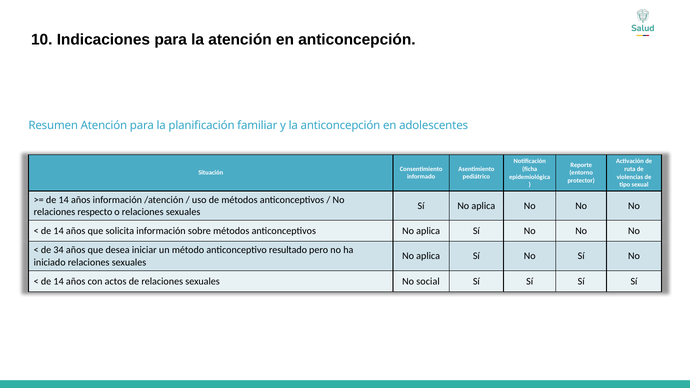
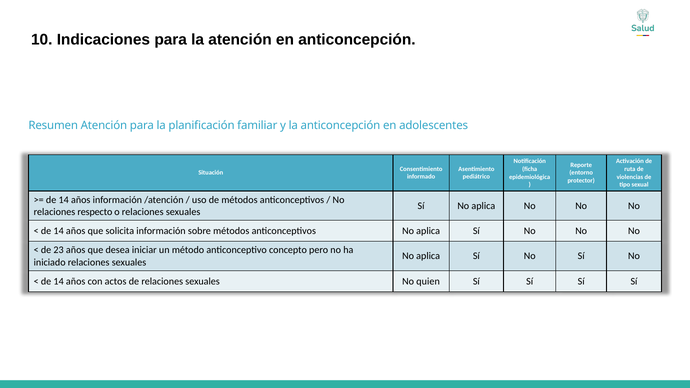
34: 34 -> 23
resultado: resultado -> concepto
social: social -> quien
